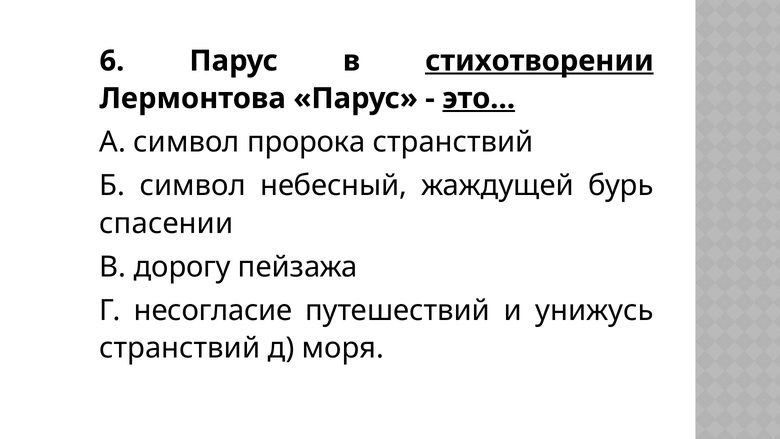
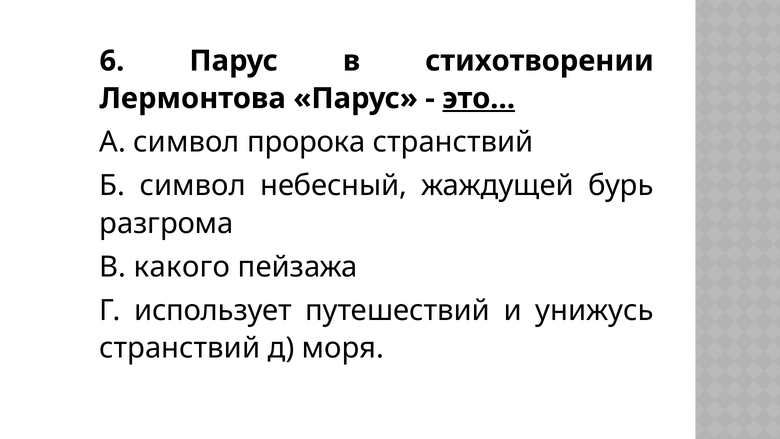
стихотворении underline: present -> none
спасении: спасении -> разгрома
дорогу: дорогу -> какого
несогласие: несогласие -> использует
